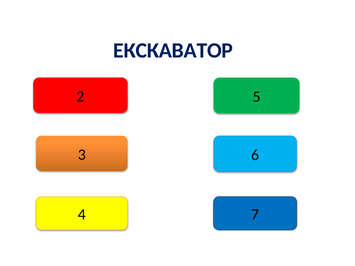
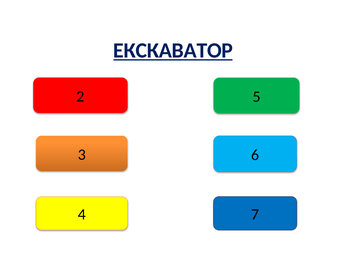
ЕКСКАВАТОР underline: none -> present
